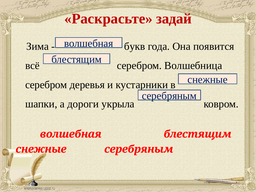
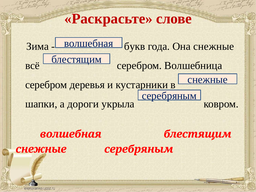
задай: задай -> слове
Она появится: появится -> снежные
